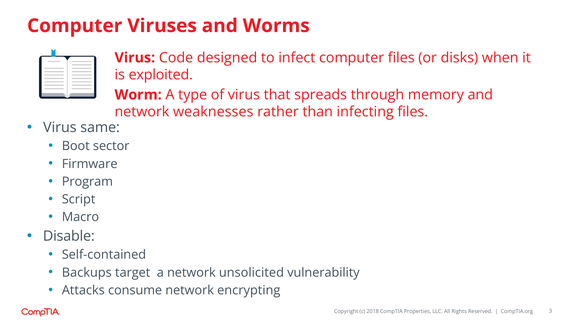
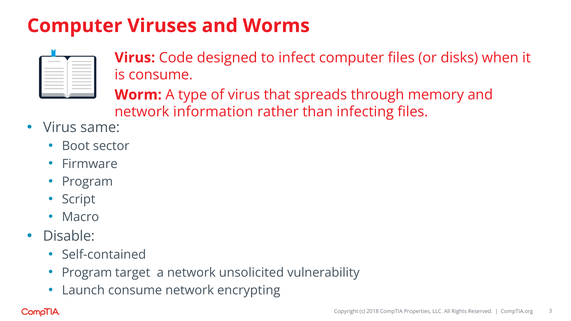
is exploited: exploited -> consume
weaknesses: weaknesses -> information
Backups at (87, 273): Backups -> Program
Attacks: Attacks -> Launch
